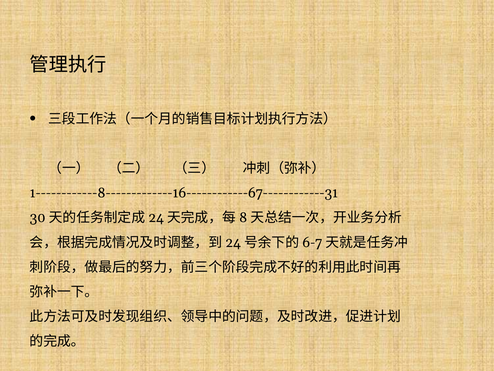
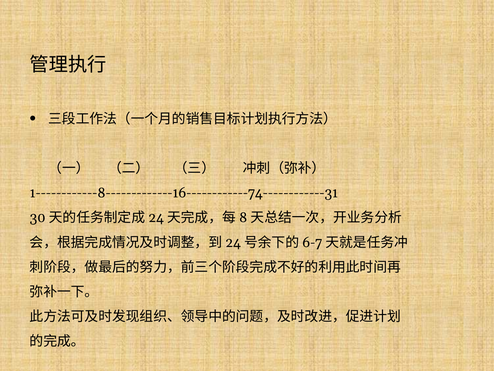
1------------8-------------16------------67------------31: 1------------8-------------16------------67------------31 -> 1------------8-------------16------------74------------31
